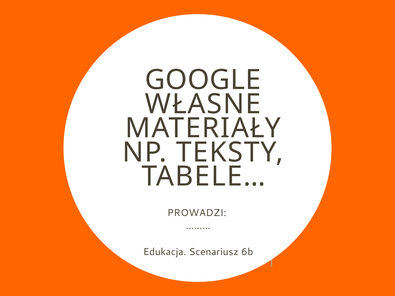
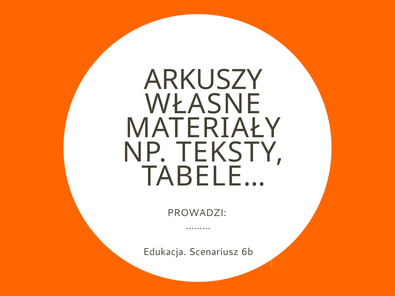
GOOGLE: GOOGLE -> ARKUSZY
